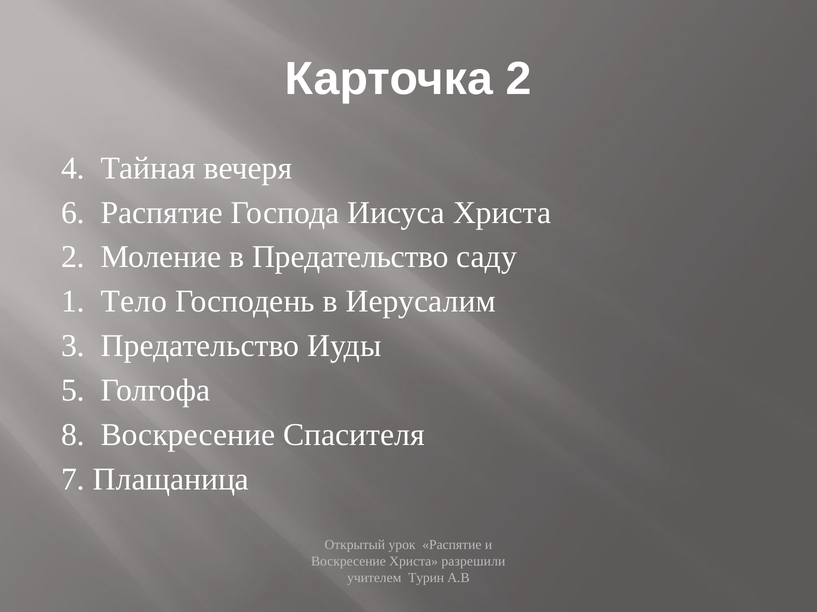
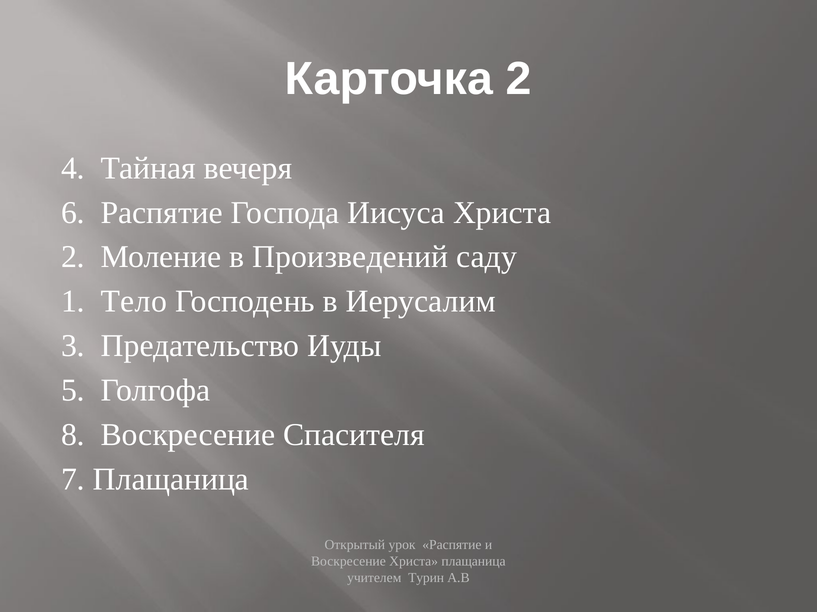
в Предательство: Предательство -> Произведений
Христа разрешили: разрешили -> плащаница
